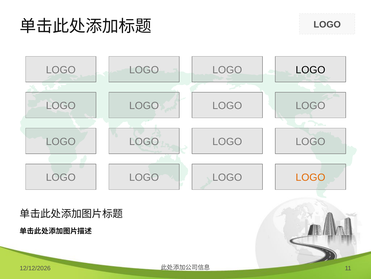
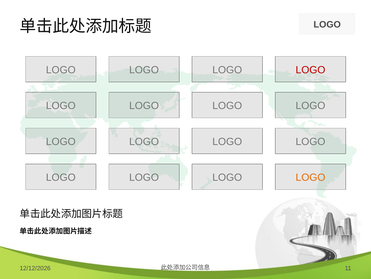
LOGO at (310, 70) colour: black -> red
